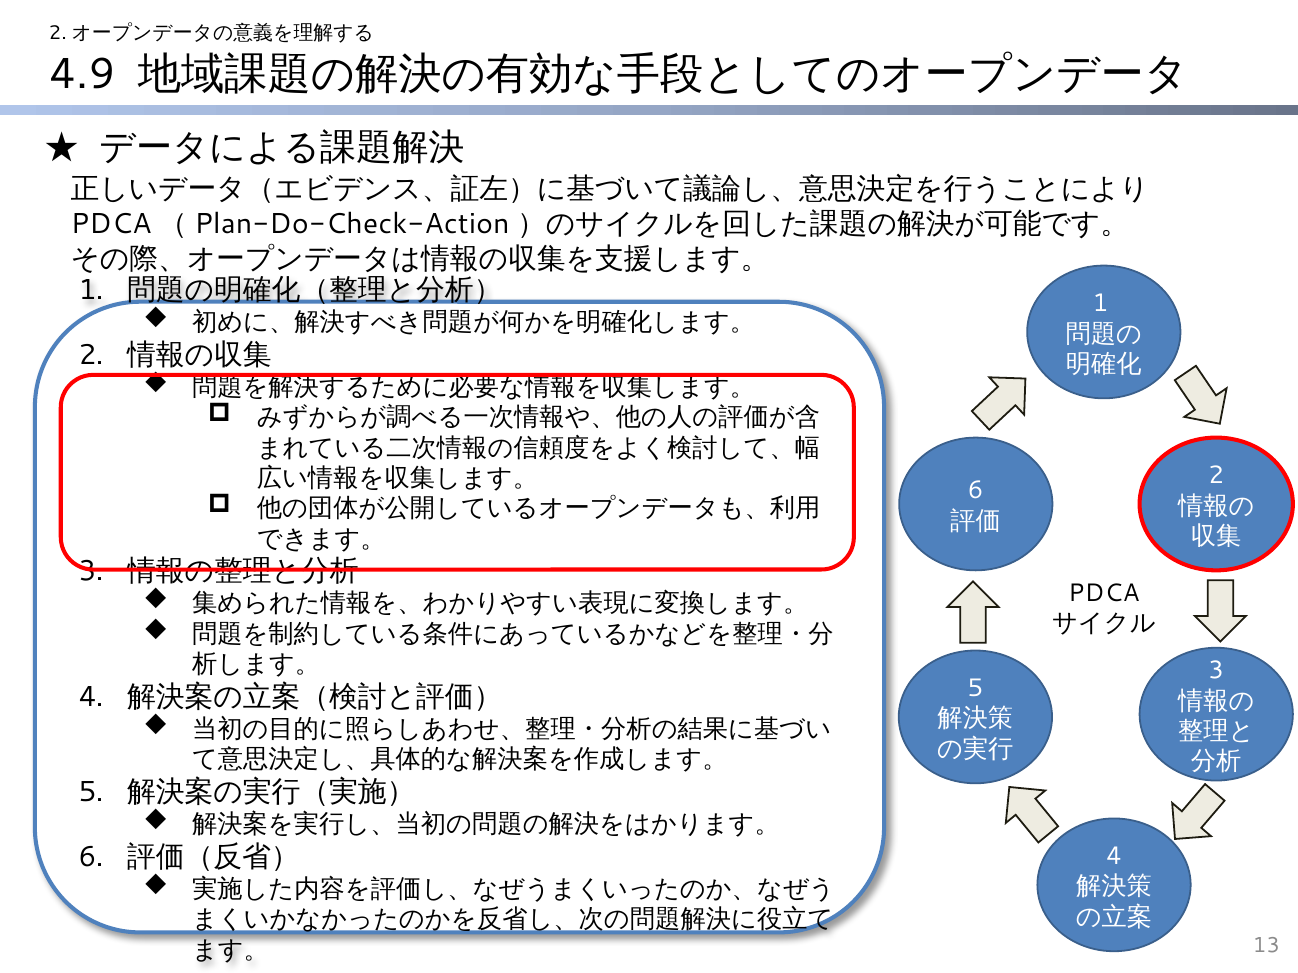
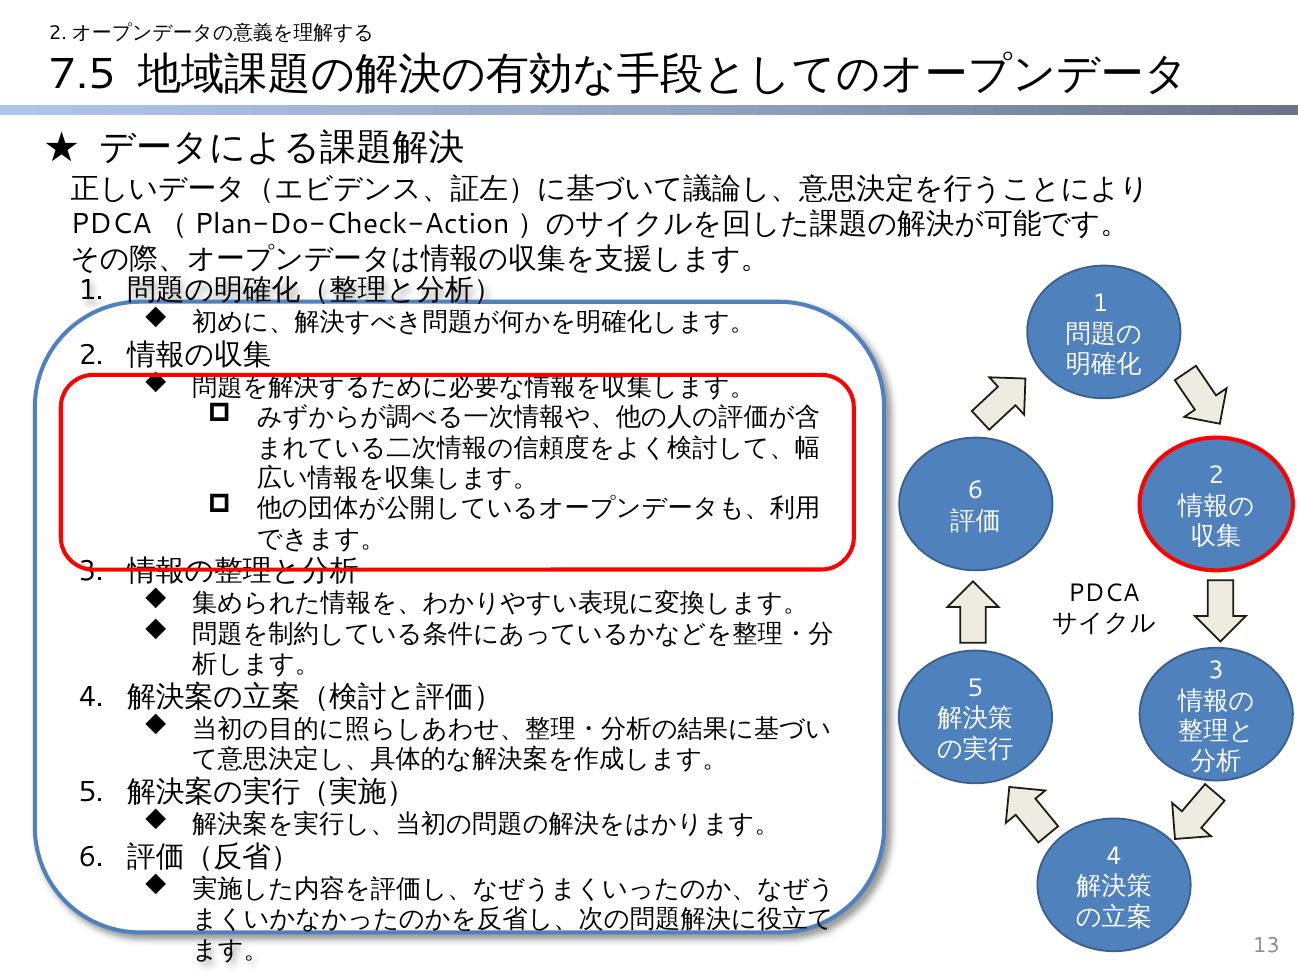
4.9: 4.9 -> 7.5
